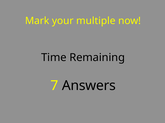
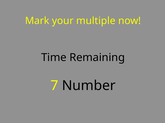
Answers: Answers -> Number
